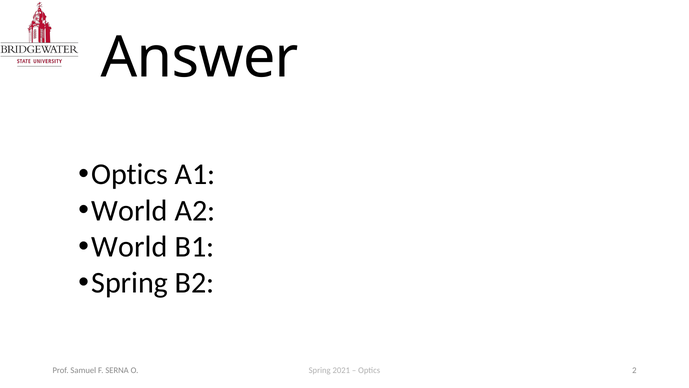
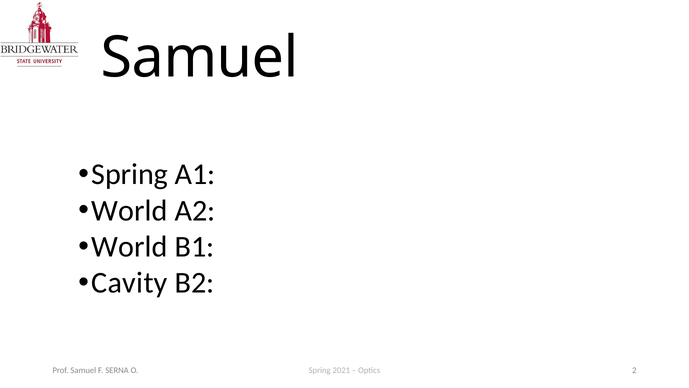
Answer at (200, 58): Answer -> Samuel
Optics at (130, 174): Optics -> Spring
Spring at (130, 283): Spring -> Cavity
